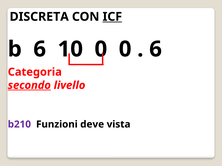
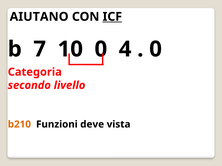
DISCRETA: DISCRETA -> AIUTANO
b 6: 6 -> 7
0 at (125, 49): 0 -> 4
6 at (156, 49): 6 -> 0
secondo underline: present -> none
b210 colour: purple -> orange
